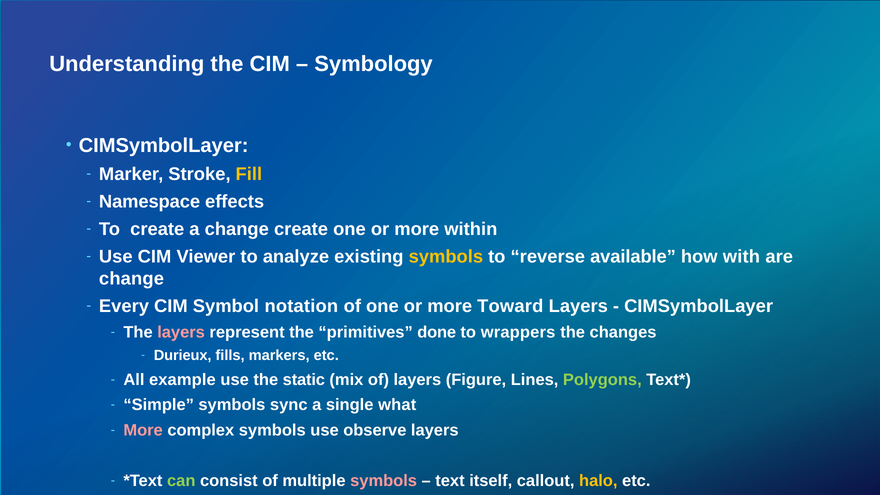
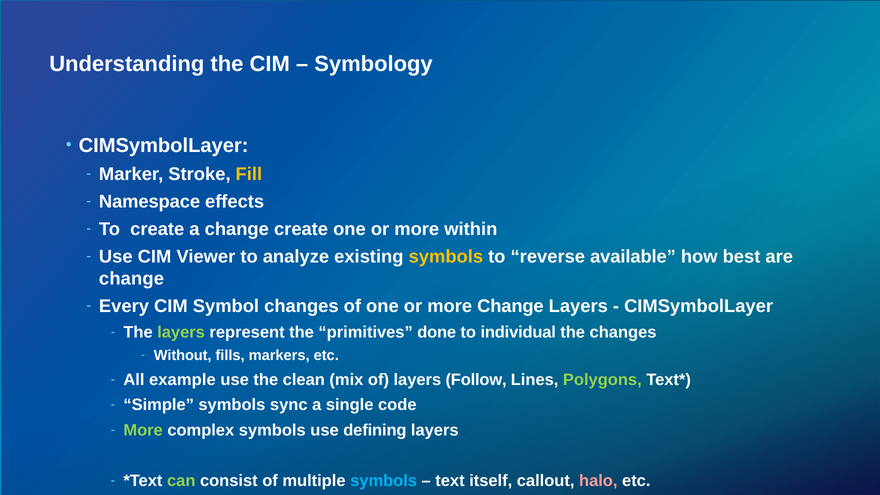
with: with -> best
Symbol notation: notation -> changes
more Toward: Toward -> Change
layers at (181, 332) colour: pink -> light green
wrappers: wrappers -> individual
Durieux: Durieux -> Without
static: static -> clean
Figure: Figure -> Follow
what: what -> code
More at (143, 430) colour: pink -> light green
observe: observe -> defining
symbols at (384, 481) colour: pink -> light blue
halo colour: yellow -> pink
